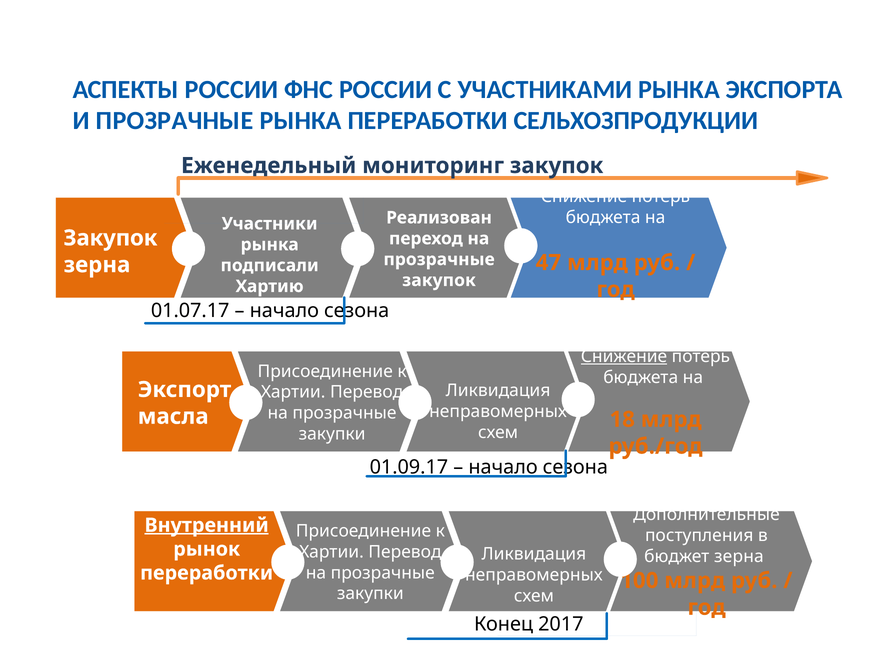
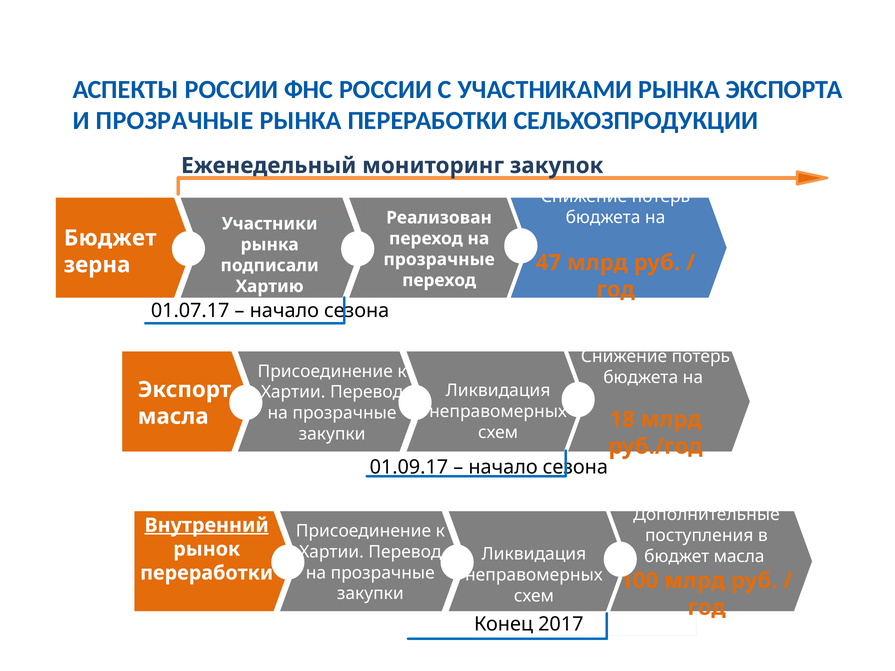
Закупок at (110, 238): Закупок -> Бюджет
закупок at (439, 280): закупок -> переход
Снижение at (624, 357) underline: present -> none
бюджет зерна: зерна -> масла
